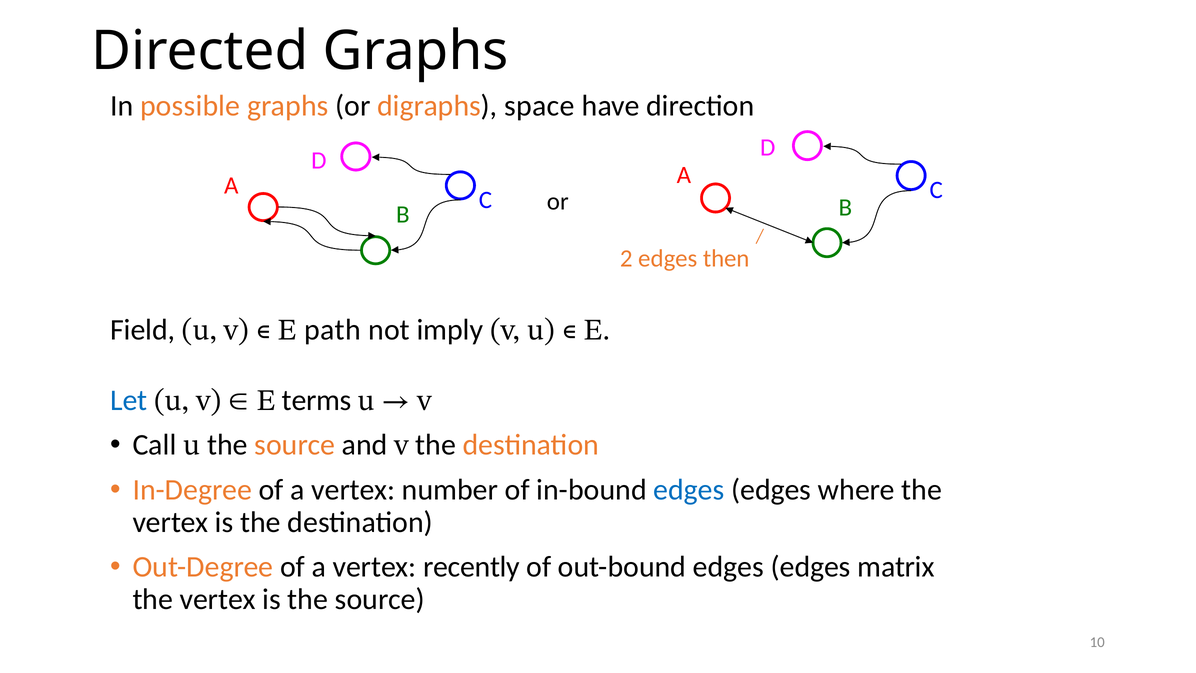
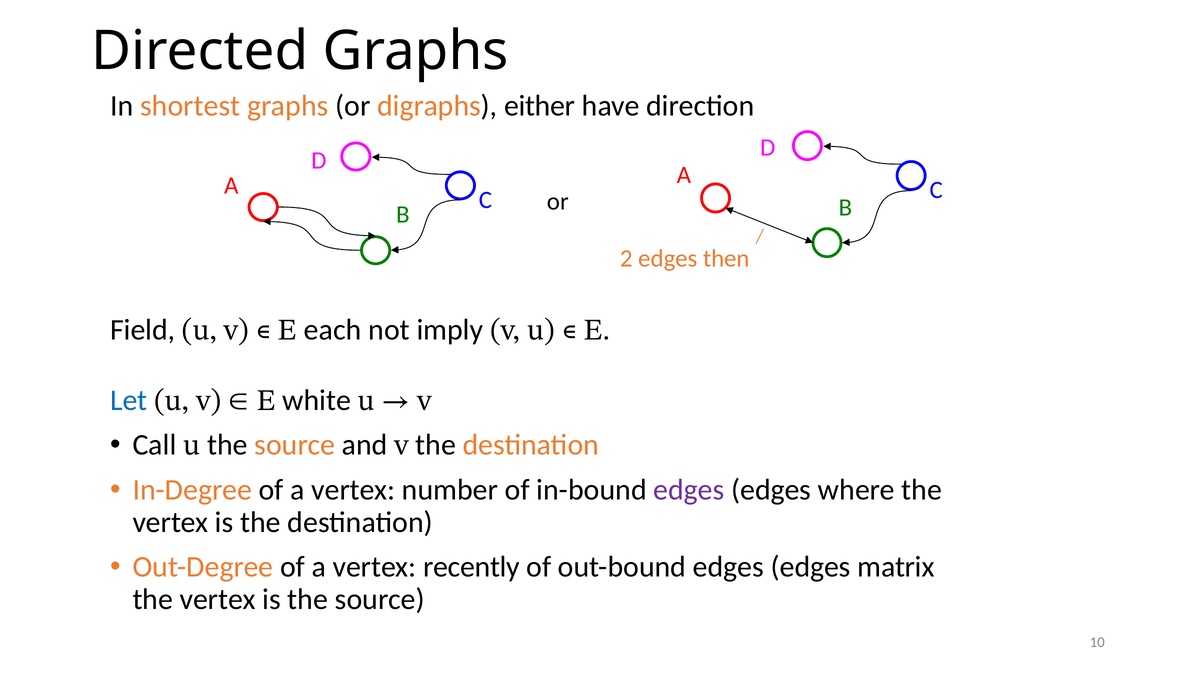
possible: possible -> shortest
space: space -> either
path: path -> each
terms: terms -> white
edges at (689, 490) colour: blue -> purple
